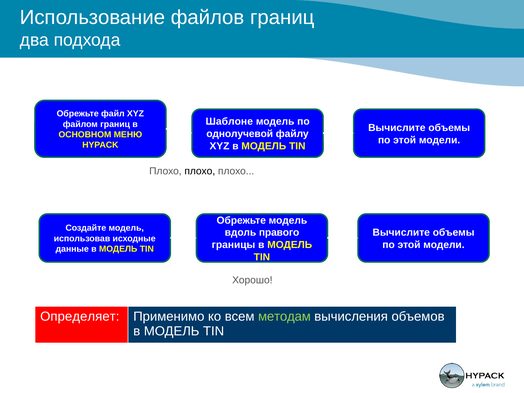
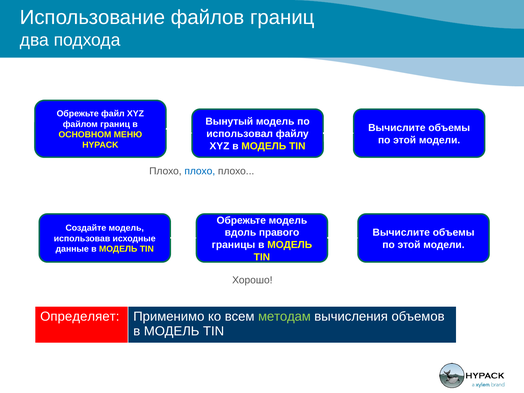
Шаблоне: Шаблоне -> Вынутый
однолучевой: однолучевой -> использовал
плохо at (200, 171) colour: black -> blue
